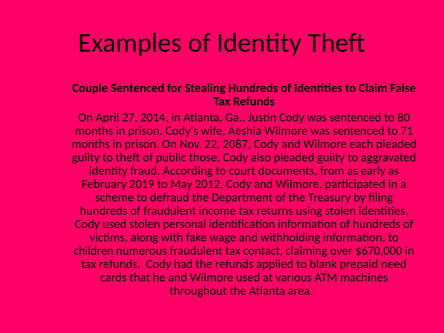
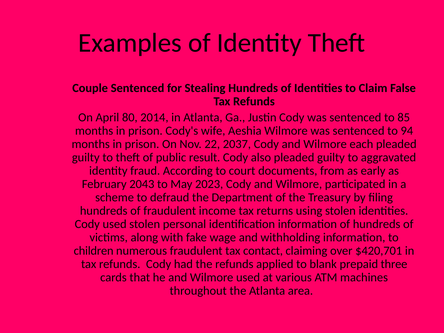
27: 27 -> 80
80: 80 -> 85
71: 71 -> 94
2087: 2087 -> 2037
those: those -> result
2019: 2019 -> 2043
2012: 2012 -> 2023
$670,000: $670,000 -> $420,701
need: need -> three
